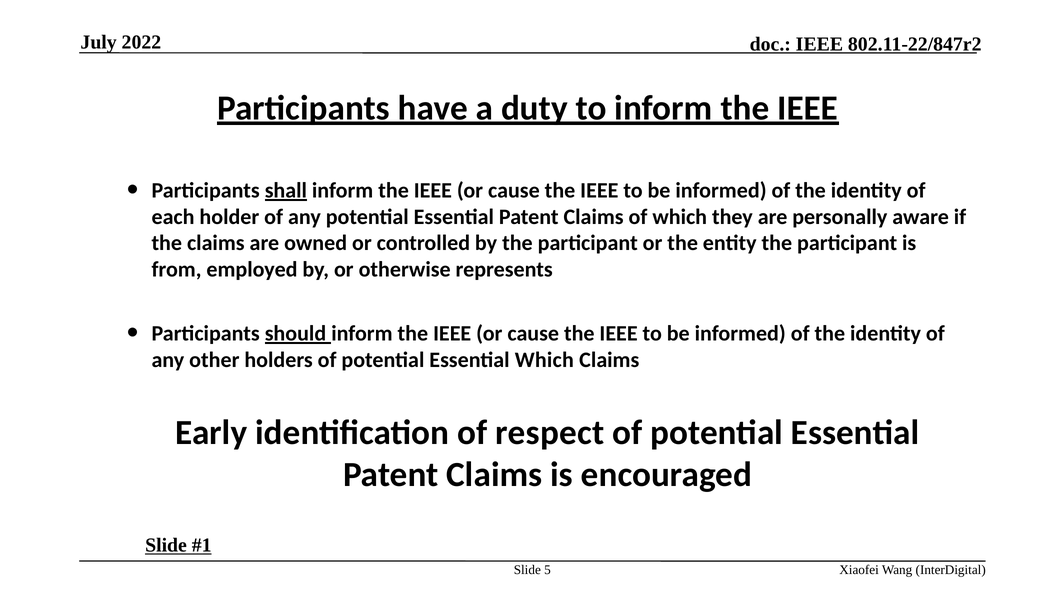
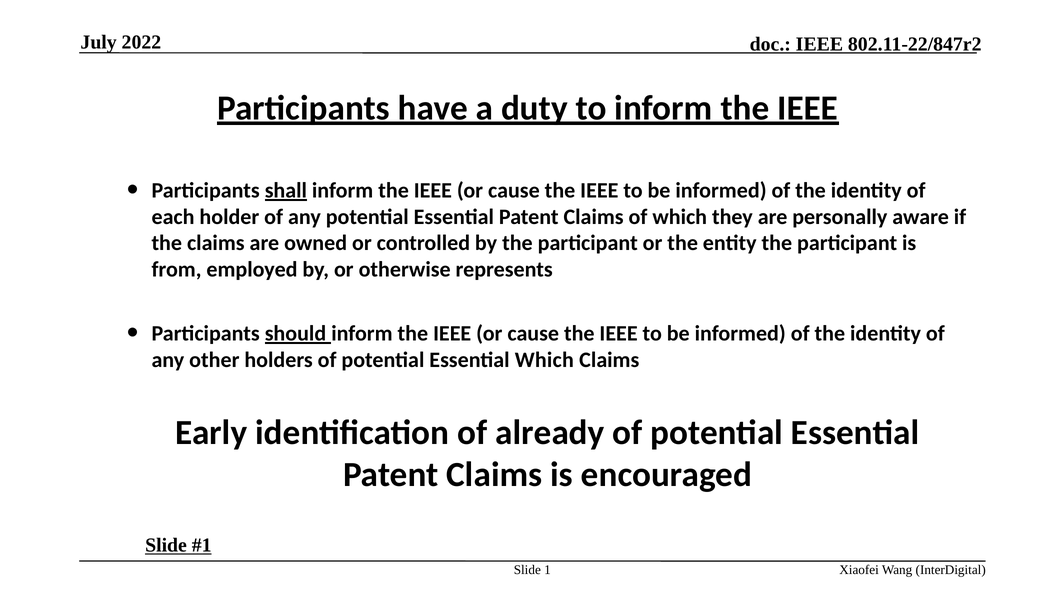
respect: respect -> already
5: 5 -> 1
